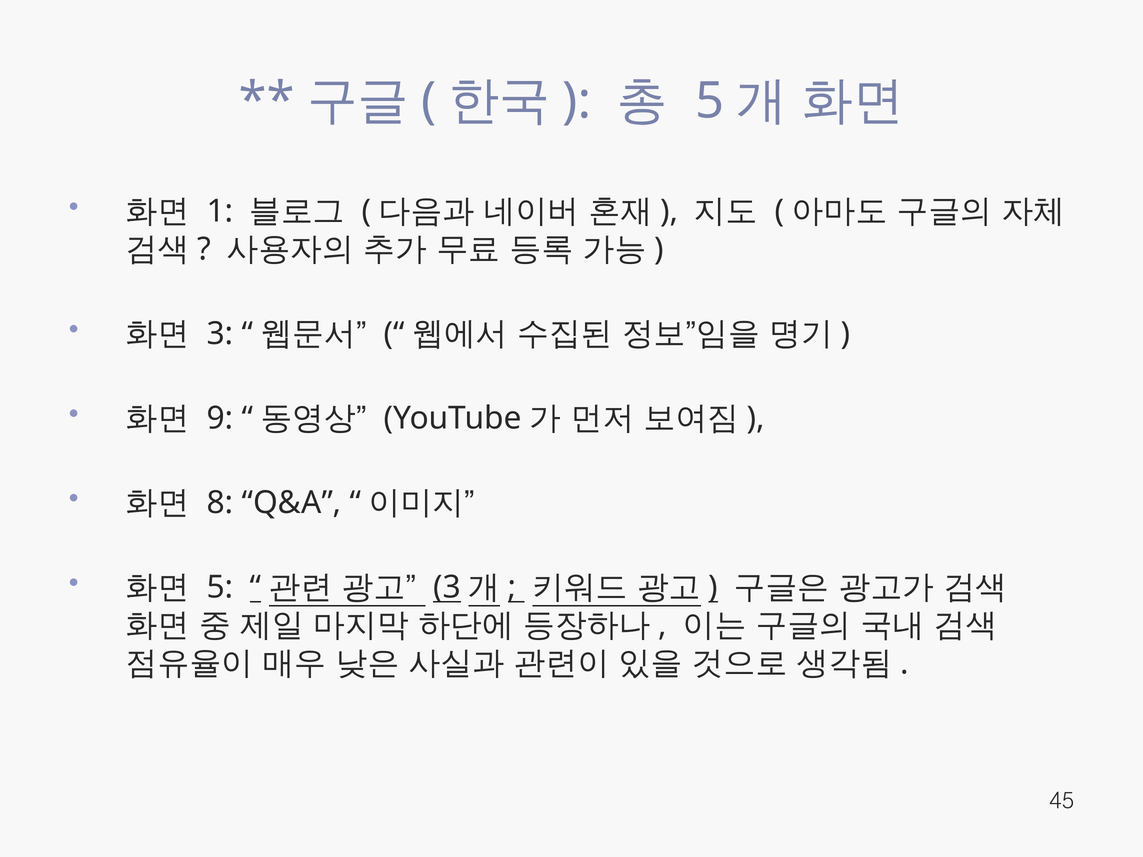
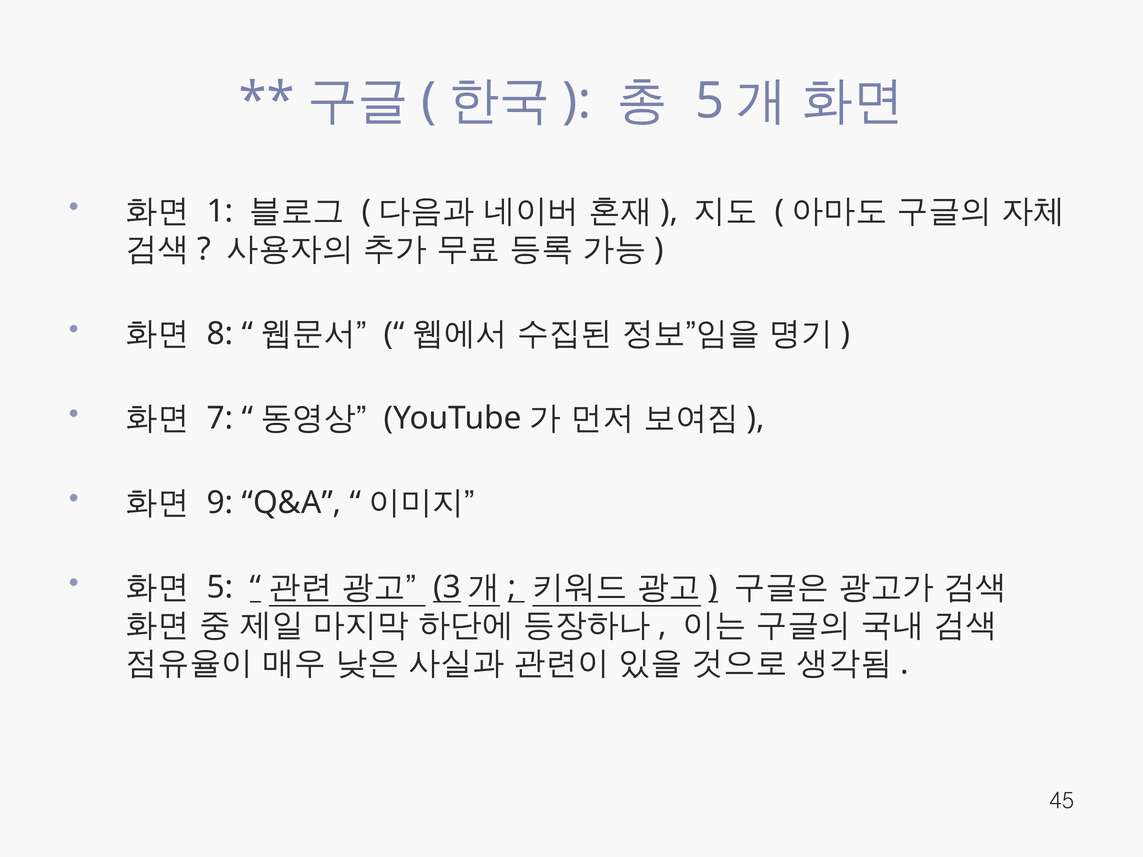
3: 3 -> 8
9: 9 -> 7
8: 8 -> 9
